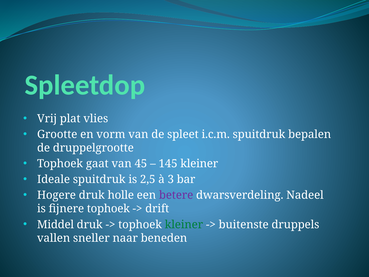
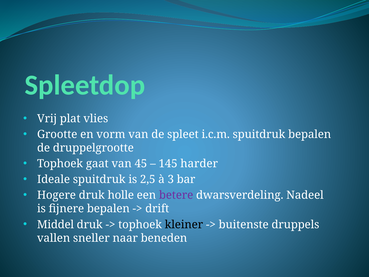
145 kleiner: kleiner -> harder
fijnere tophoek: tophoek -> bepalen
kleiner at (184, 224) colour: green -> black
